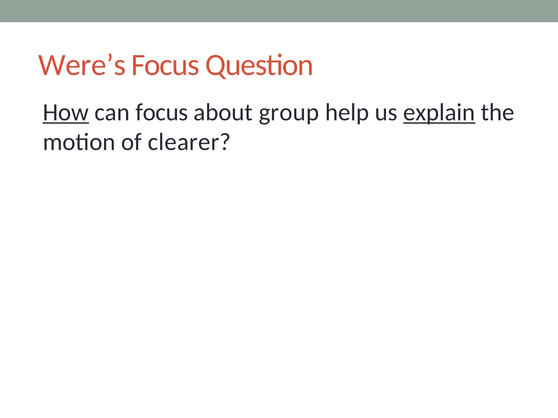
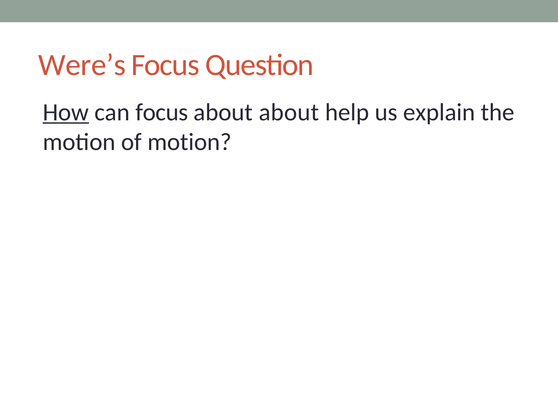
about group: group -> about
explain underline: present -> none
of clearer: clearer -> motion
